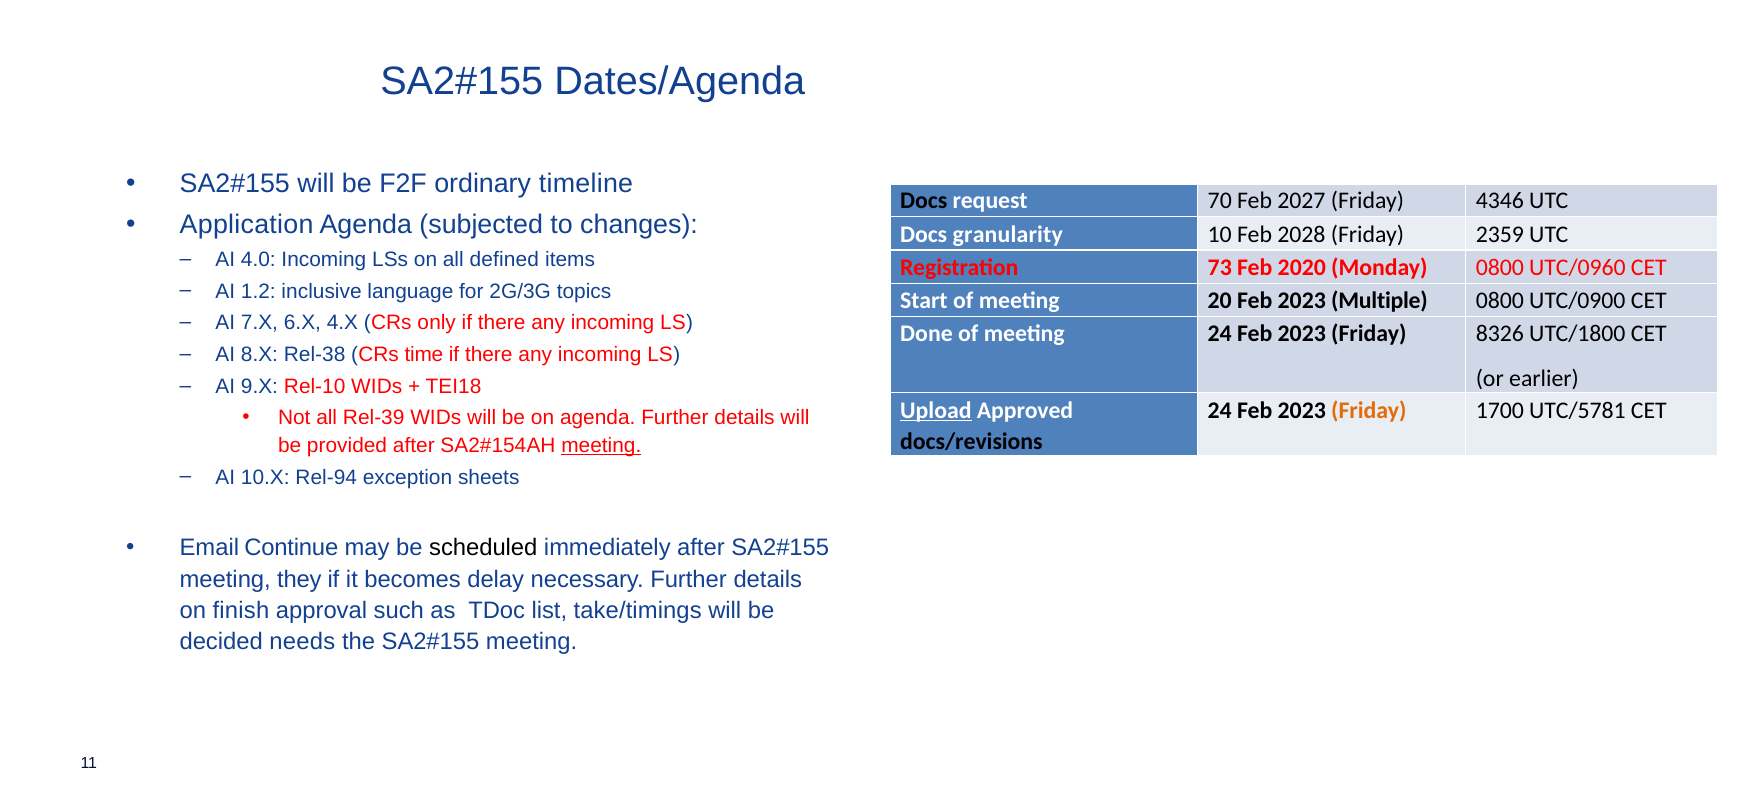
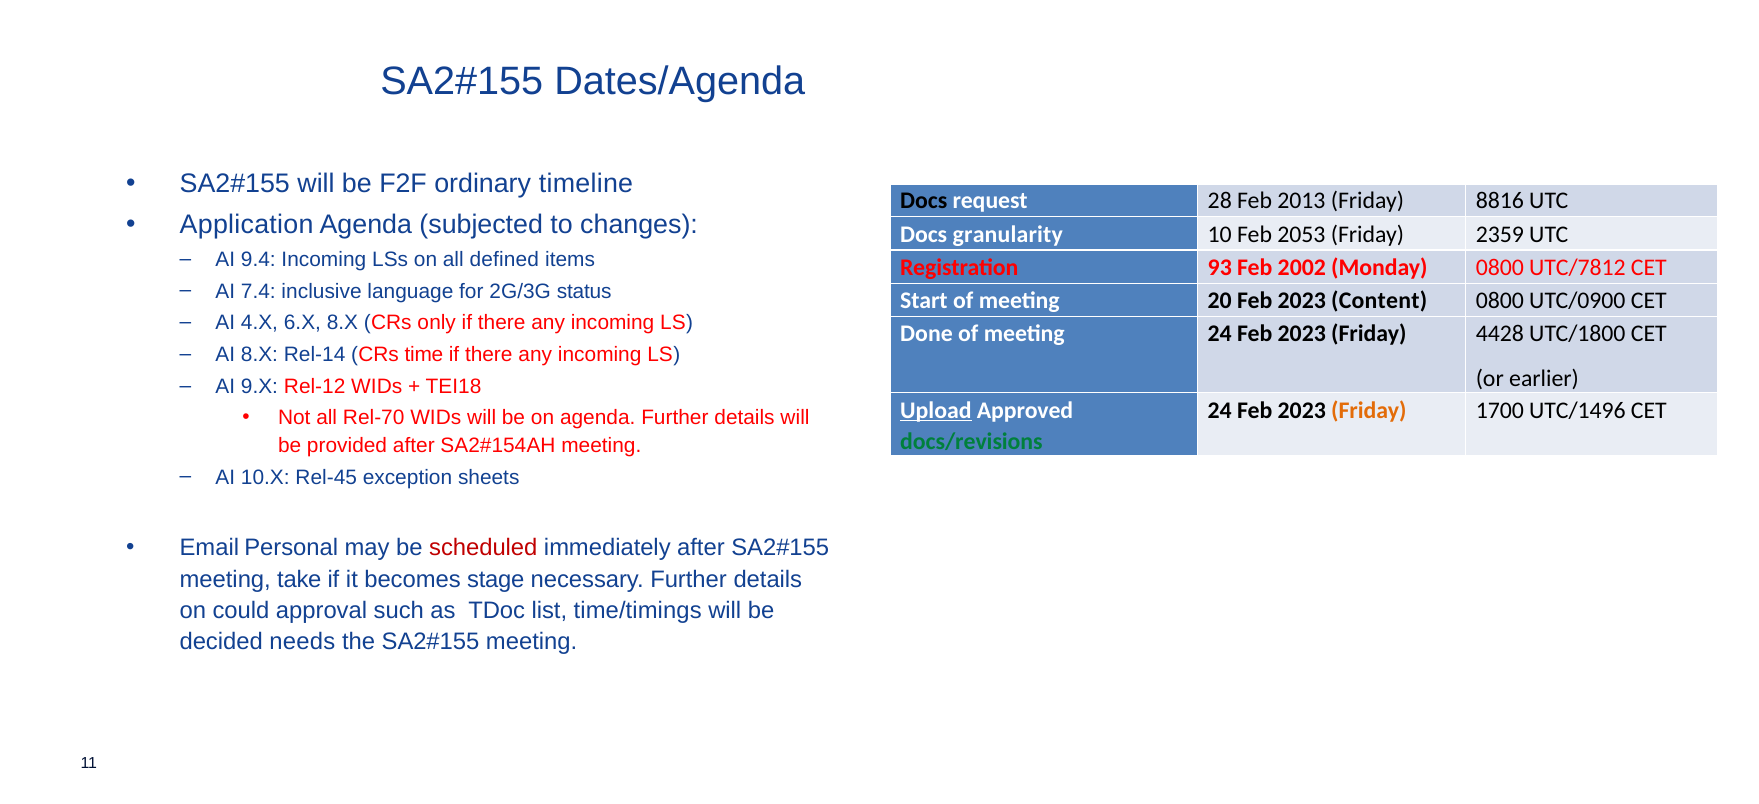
70: 70 -> 28
2027: 2027 -> 2013
4346: 4346 -> 8816
2028: 2028 -> 2053
4.0: 4.0 -> 9.4
73: 73 -> 93
2020: 2020 -> 2002
UTC/0960: UTC/0960 -> UTC/7812
1.2: 1.2 -> 7.4
topics: topics -> status
Multiple: Multiple -> Content
7.X: 7.X -> 4.X
6.X 4.X: 4.X -> 8.X
8326: 8326 -> 4428
Rel-38: Rel-38 -> Rel-14
Rel-10: Rel-10 -> Rel-12
UTC/5781: UTC/5781 -> UTC/1496
Rel-39: Rel-39 -> Rel-70
docs/revisions colour: black -> green
meeting at (601, 446) underline: present -> none
Rel-94: Rel-94 -> Rel-45
Continue: Continue -> Personal
scheduled colour: black -> red
they: they -> take
delay: delay -> stage
finish: finish -> could
take/timings: take/timings -> time/timings
